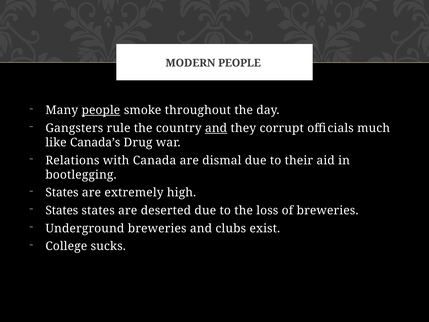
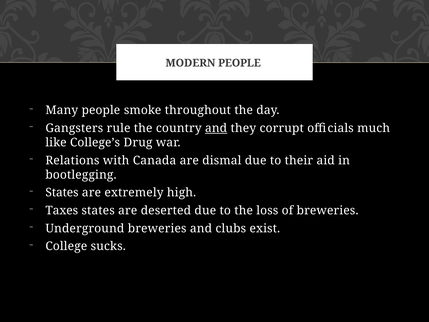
people at (101, 110) underline: present -> none
Canada’s: Canada’s -> College’s
States at (62, 210): States -> Taxes
